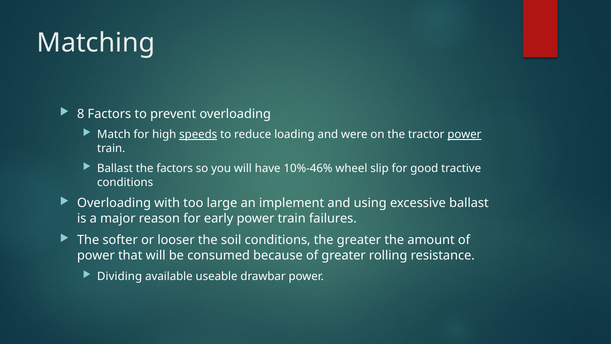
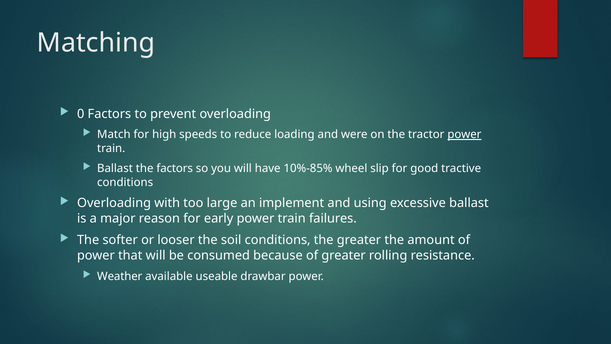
8: 8 -> 0
speeds underline: present -> none
10%-46%: 10%-46% -> 10%-85%
Dividing: Dividing -> Weather
